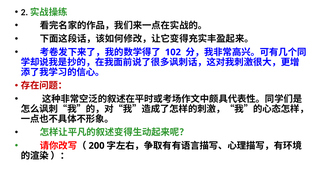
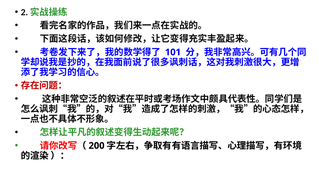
102: 102 -> 101
